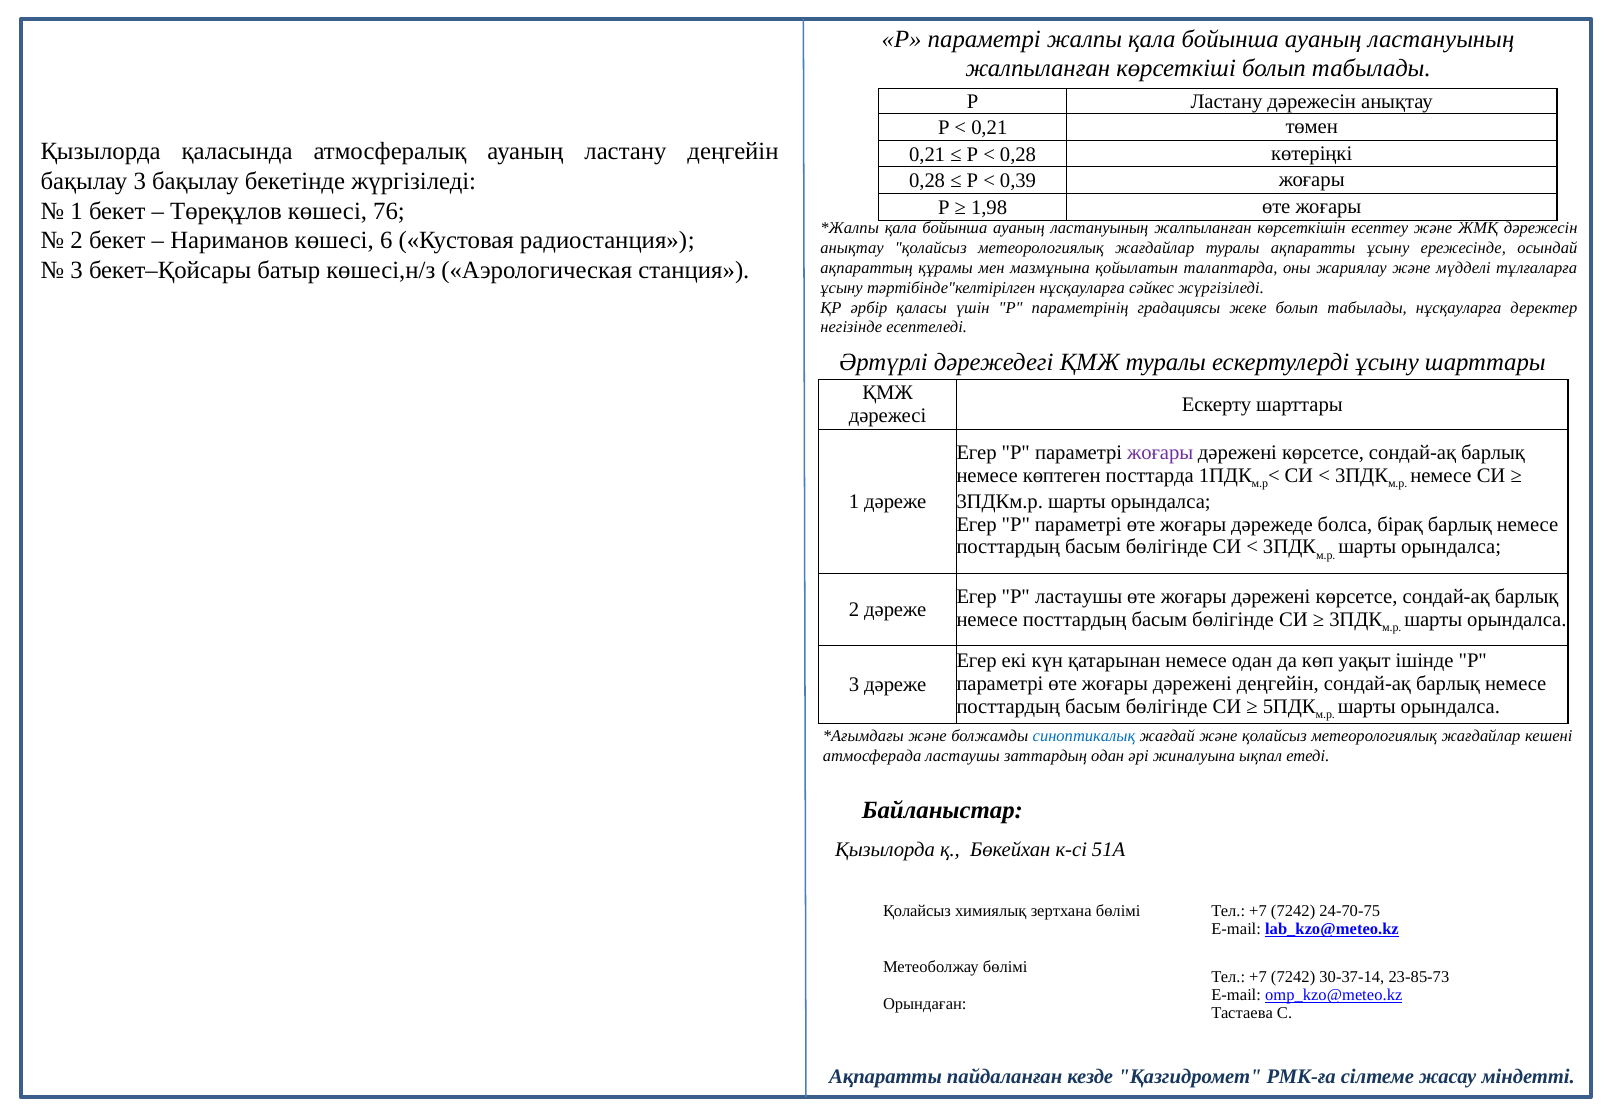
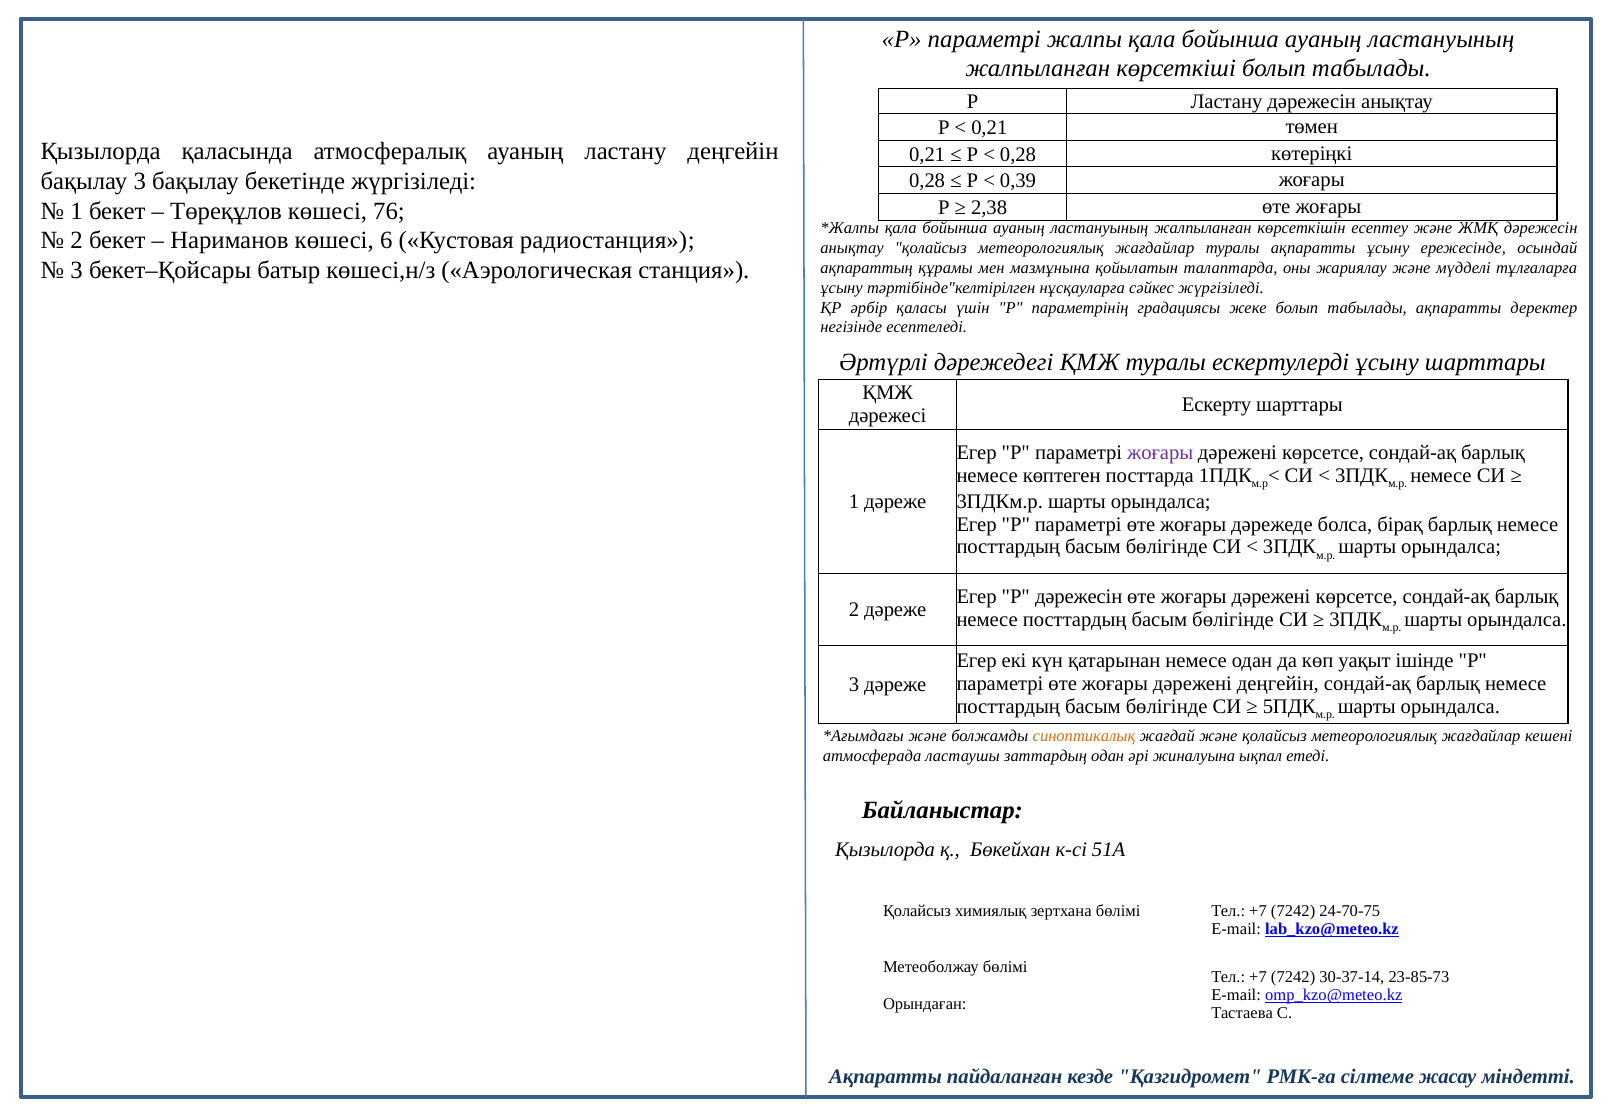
1,98: 1,98 -> 2,38
табылады нұсқауларға: нұсқауларға -> ақпаратты
Р ластаушы: ластаушы -> дәрежесін
синоптикалық colour: blue -> orange
